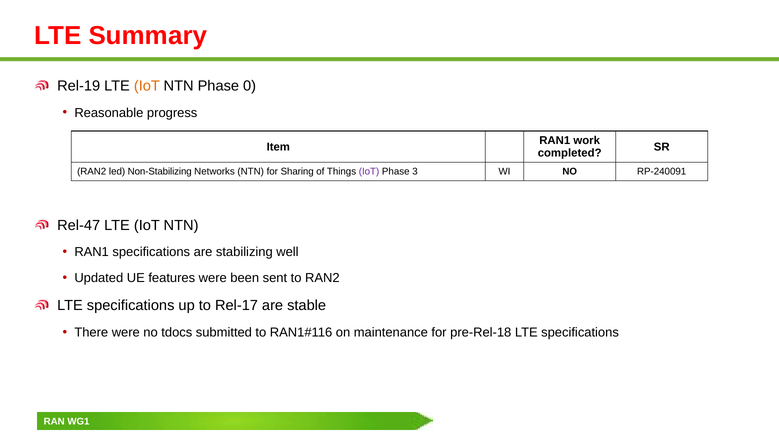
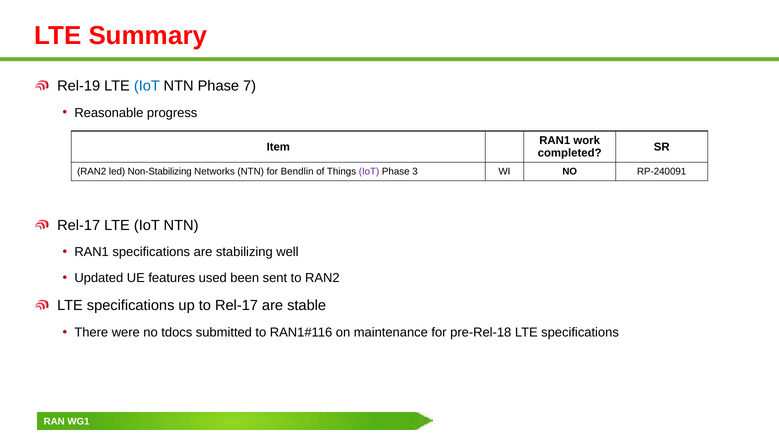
IoT at (147, 86) colour: orange -> blue
0: 0 -> 7
Sharing: Sharing -> Bendlin
Rel-47 at (79, 225): Rel-47 -> Rel-17
features were: were -> used
